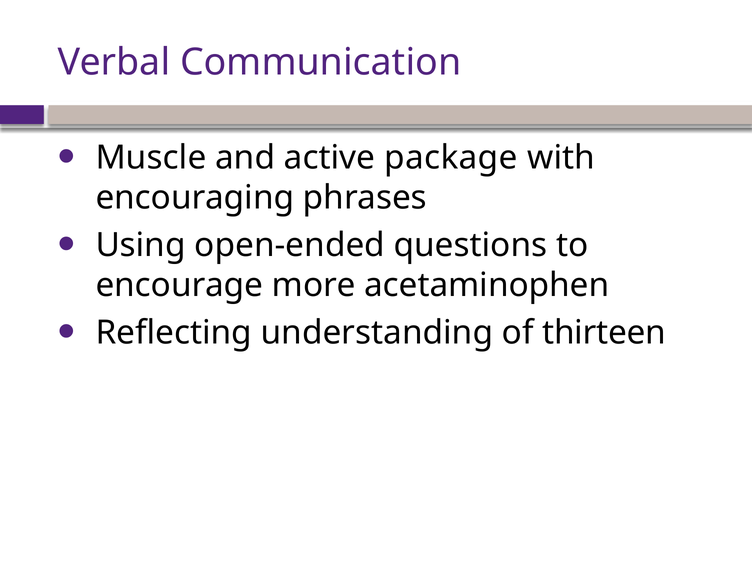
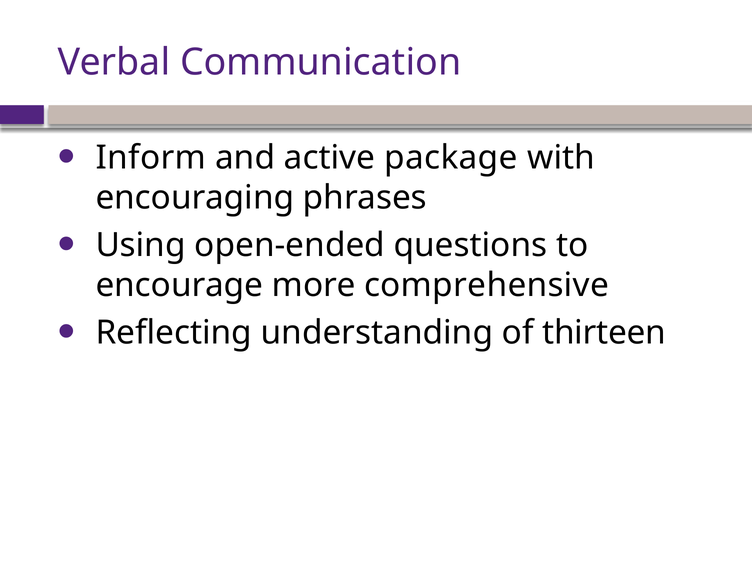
Muscle: Muscle -> Inform
acetaminophen: acetaminophen -> comprehensive
